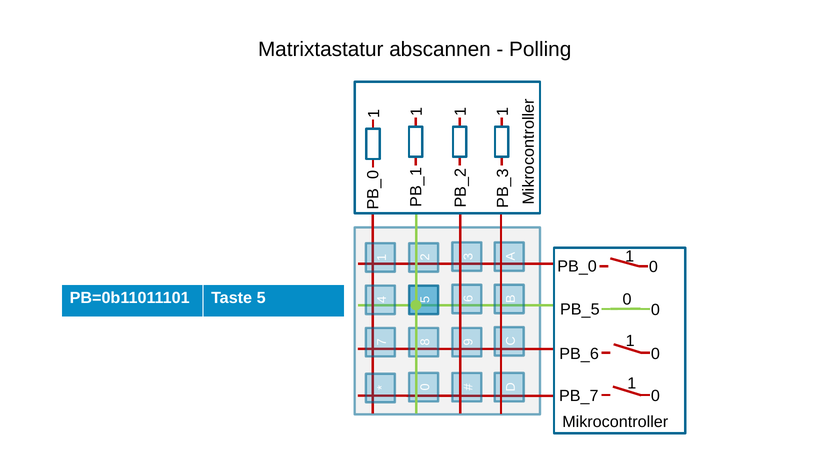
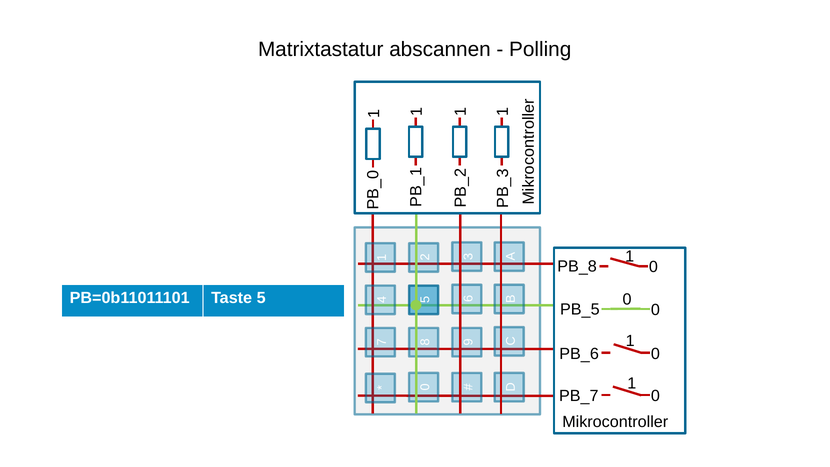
PB_0: PB_0 -> PB_8
